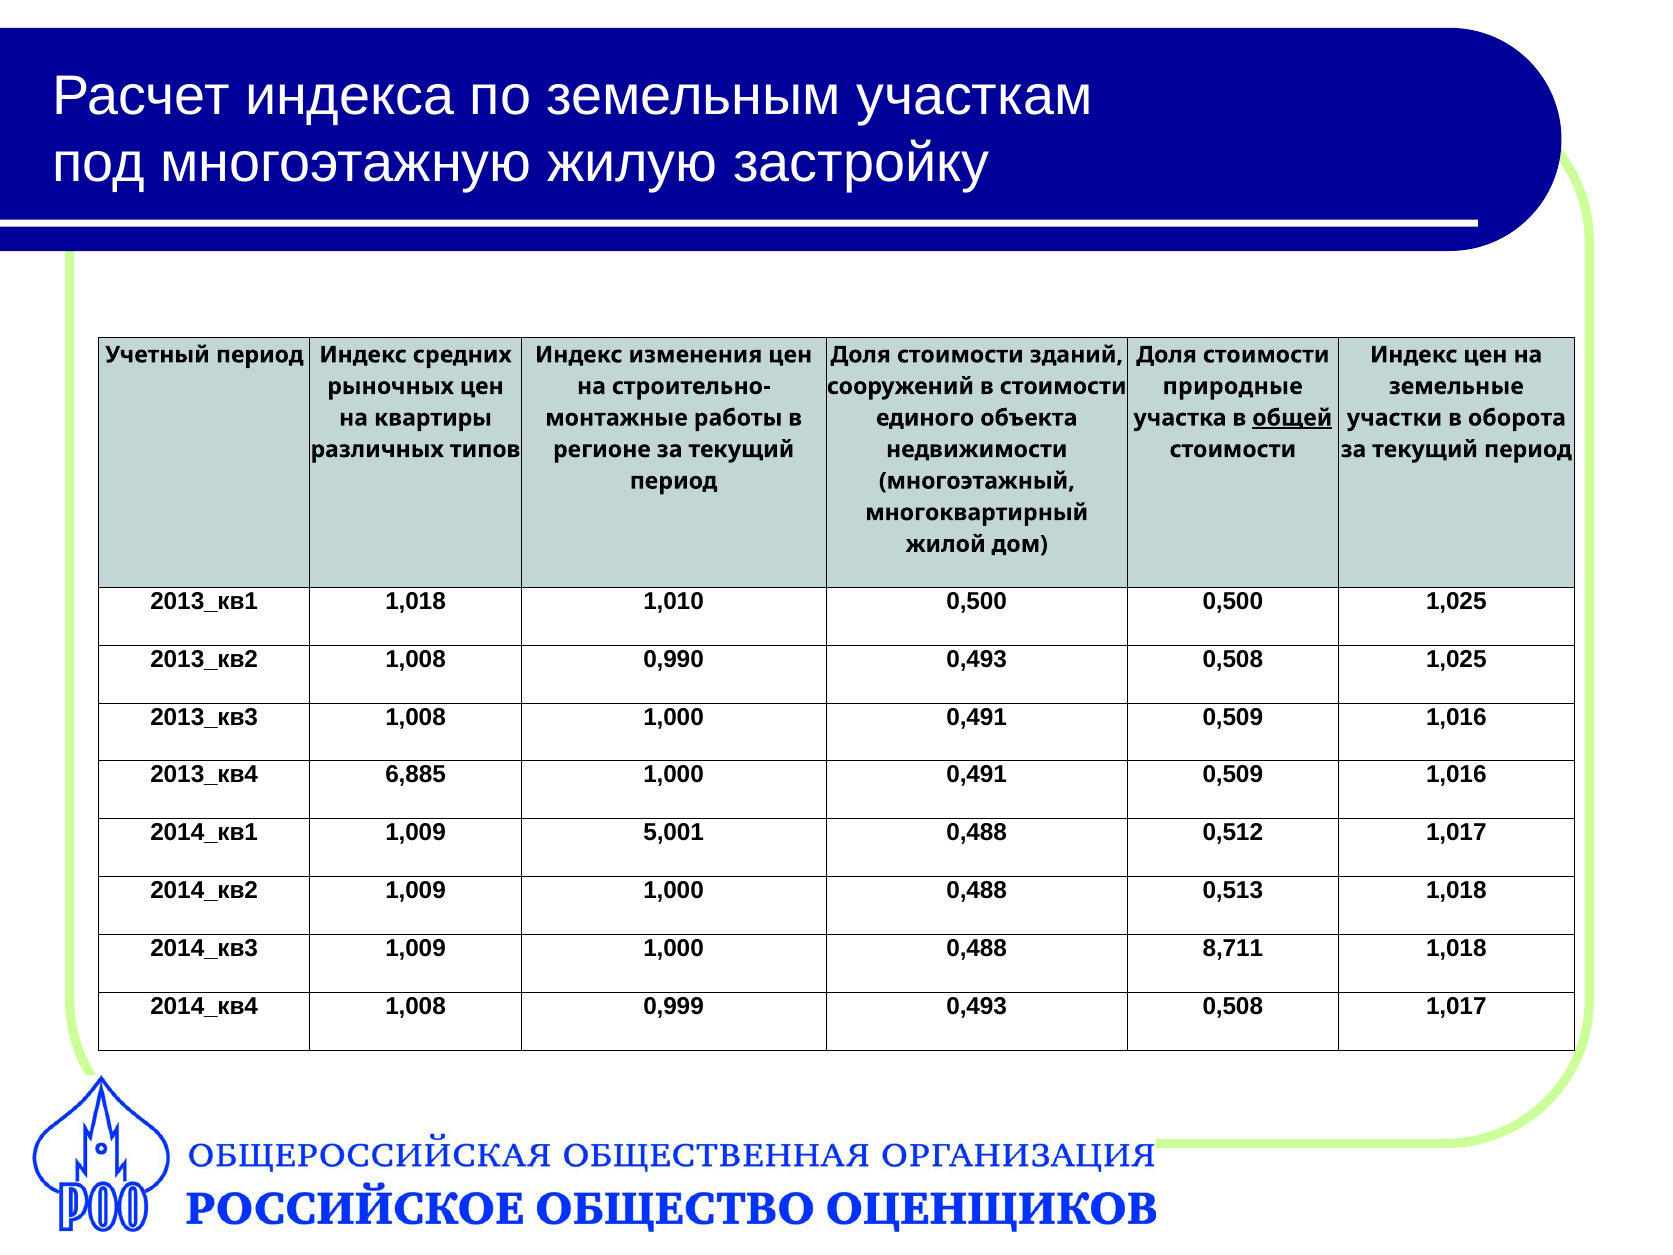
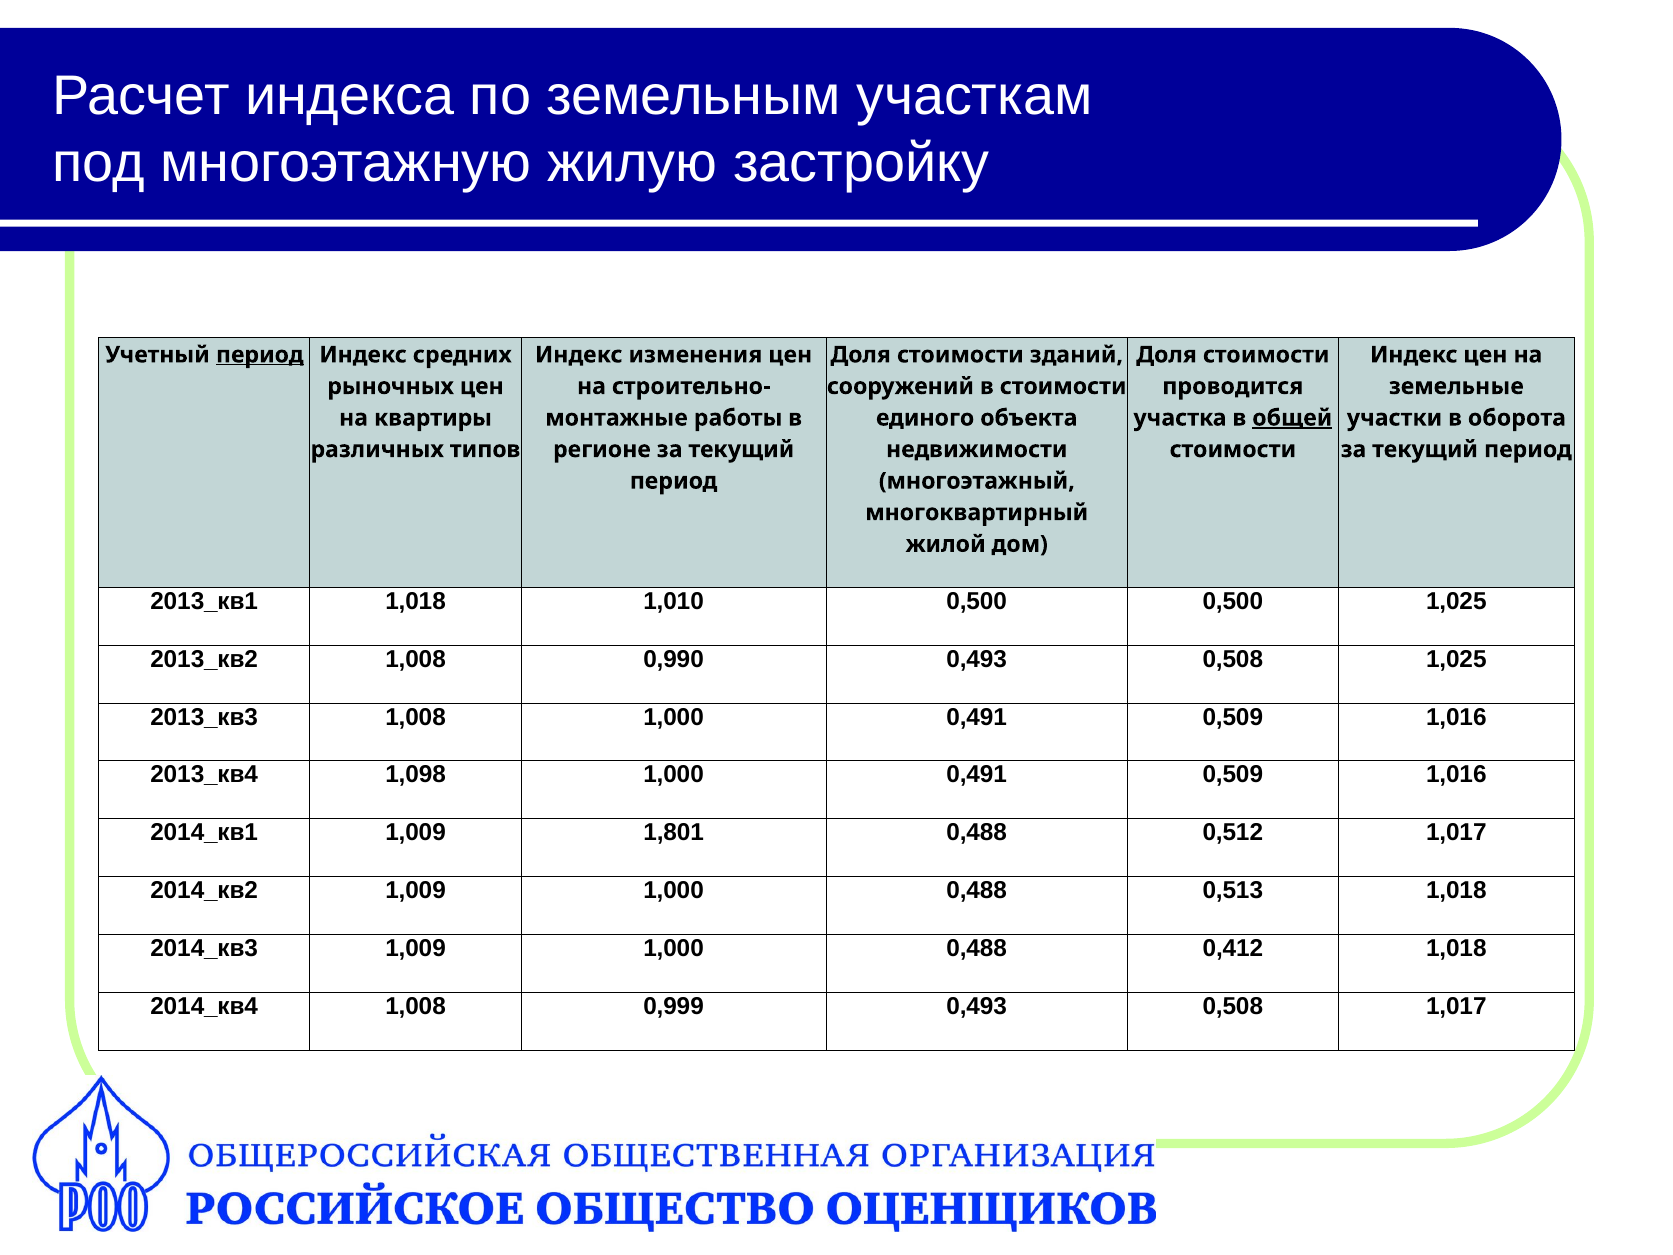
период at (260, 355) underline: none -> present
природные: природные -> проводится
6,885: 6,885 -> 1,098
5,001: 5,001 -> 1,801
8,711: 8,711 -> 0,412
